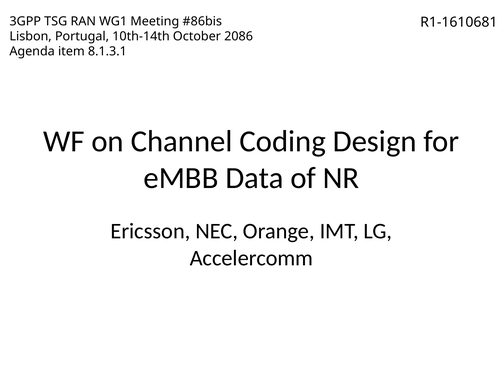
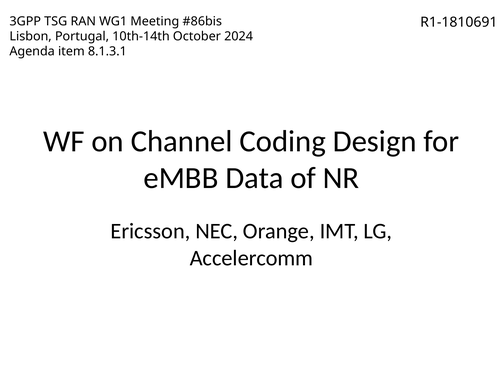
R1-1610681: R1-1610681 -> R1-1810691
2086: 2086 -> 2024
